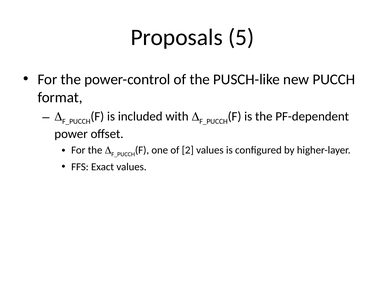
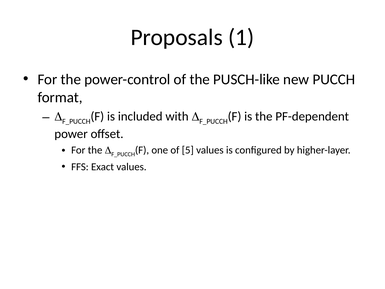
5: 5 -> 1
2: 2 -> 5
